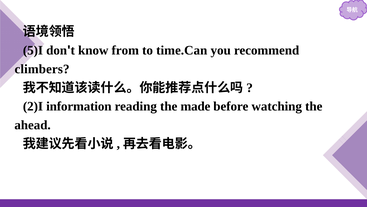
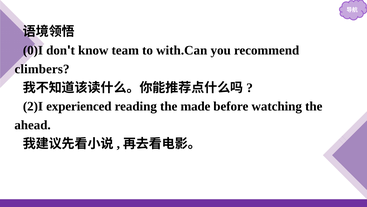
5)I: 5)I -> 0)I
from: from -> team
time.Can: time.Can -> with.Can
information: information -> experienced
